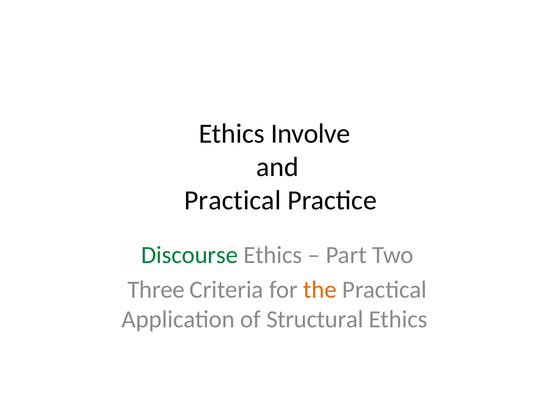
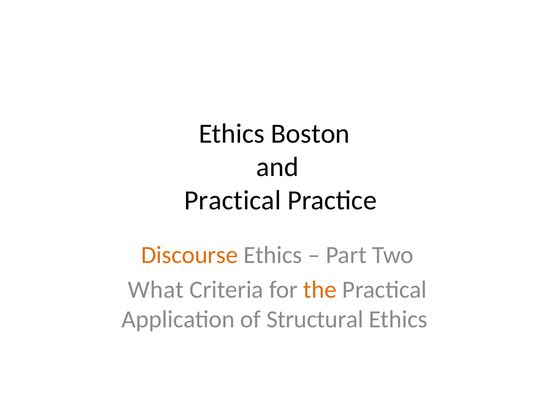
Involve: Involve -> Boston
Discourse colour: green -> orange
Three: Three -> What
